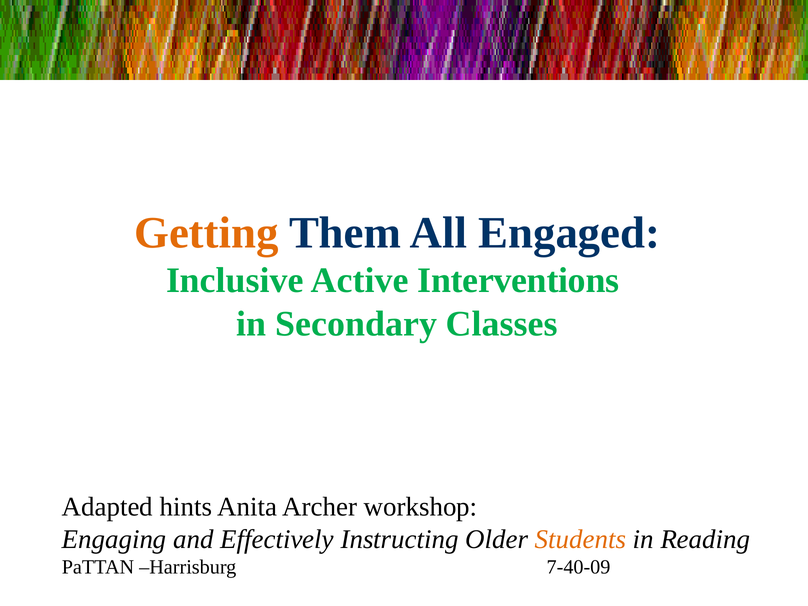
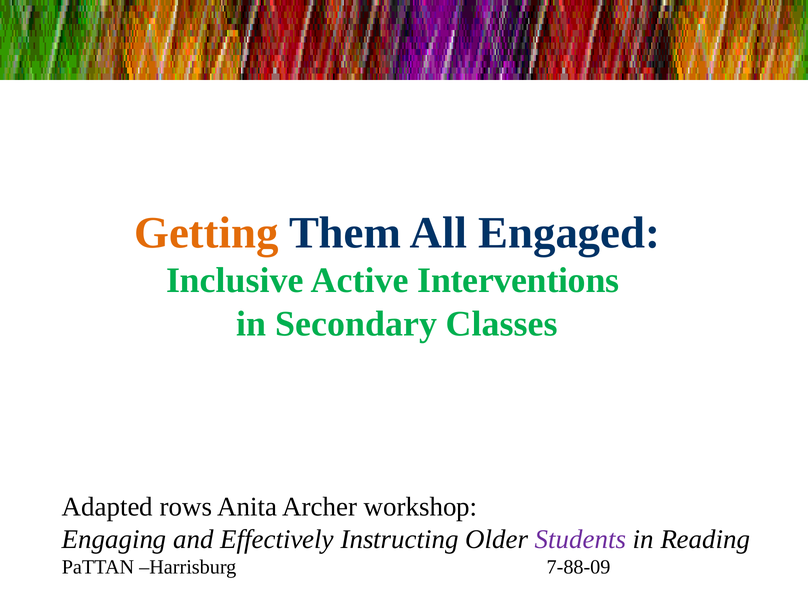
hints: hints -> rows
Students colour: orange -> purple
7-40-09: 7-40-09 -> 7-88-09
